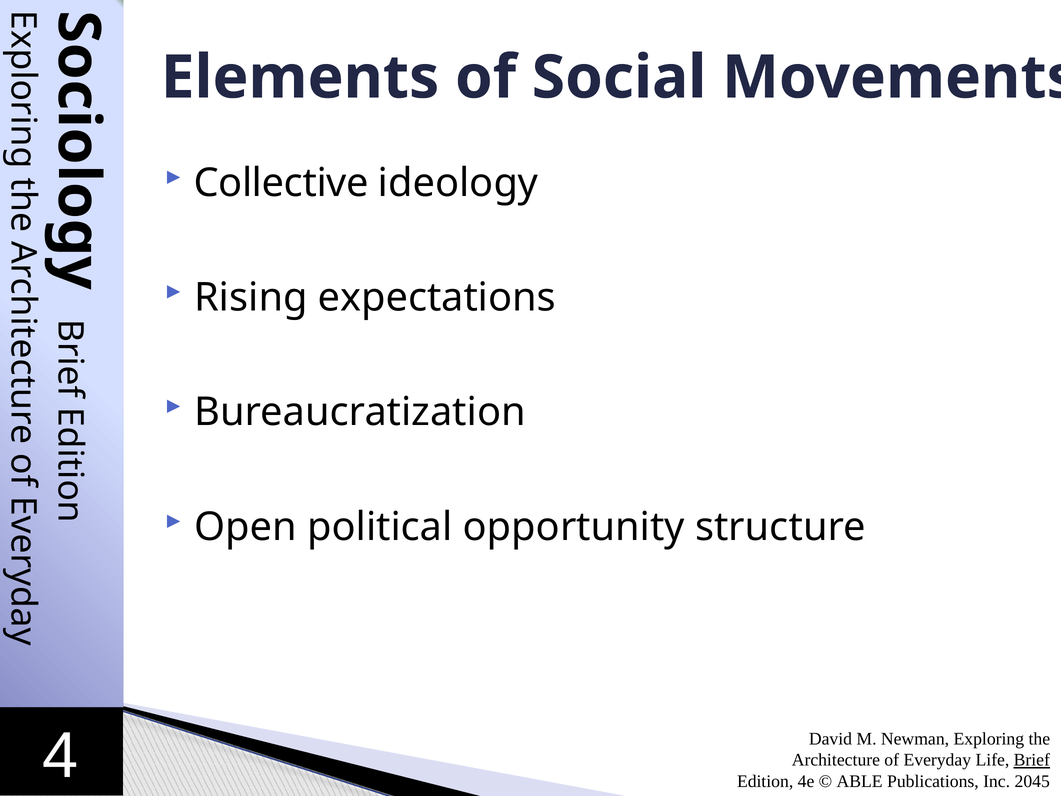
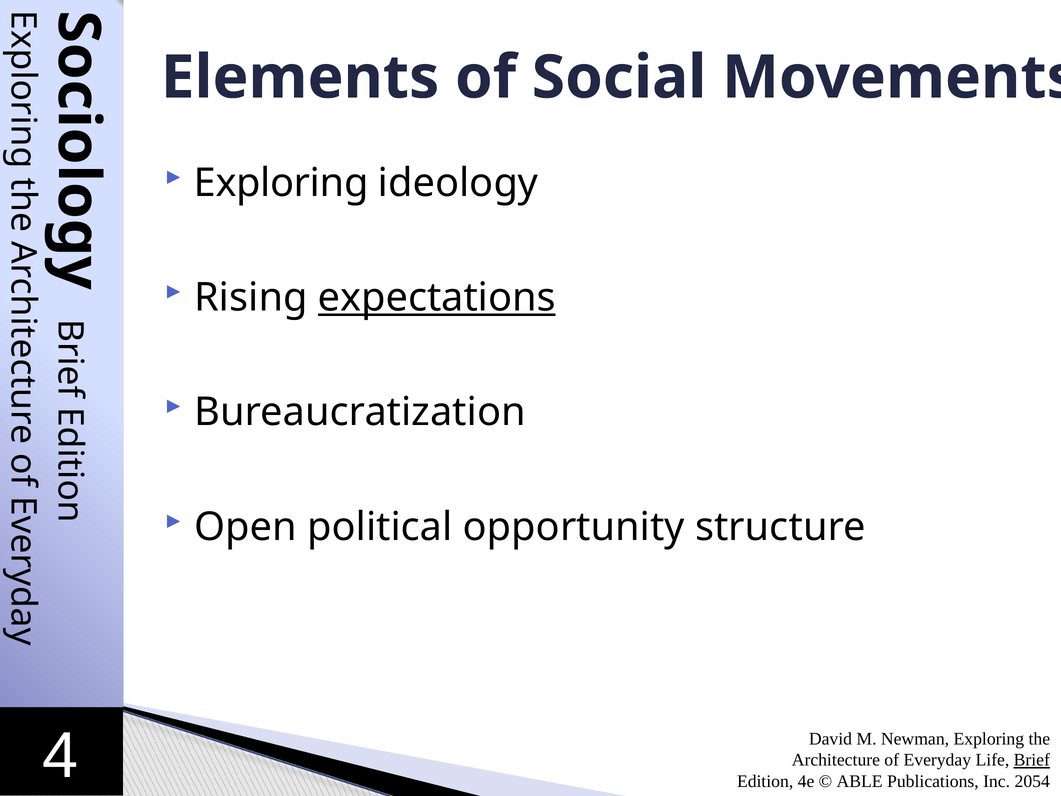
Collective at (281, 183): Collective -> Exploring
expectations underline: none -> present
2045: 2045 -> 2054
